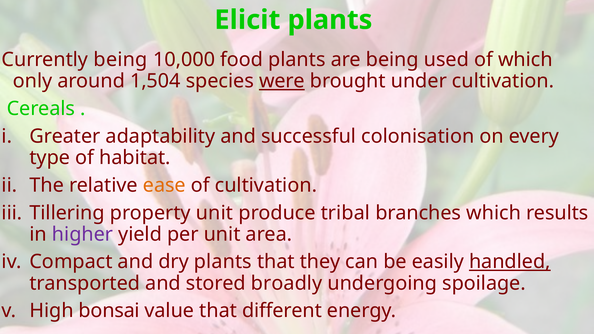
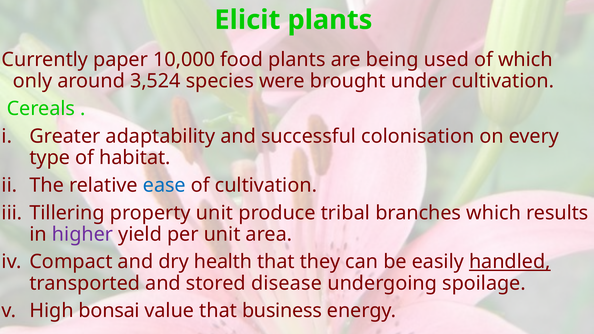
Currently being: being -> paper
1,504: 1,504 -> 3,524
were underline: present -> none
ease colour: orange -> blue
dry plants: plants -> health
broadly: broadly -> disease
different: different -> business
